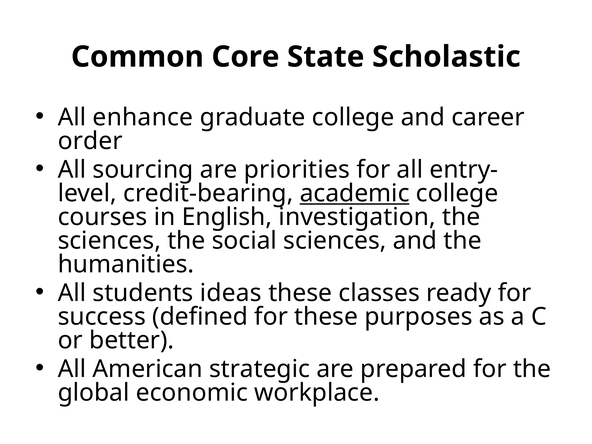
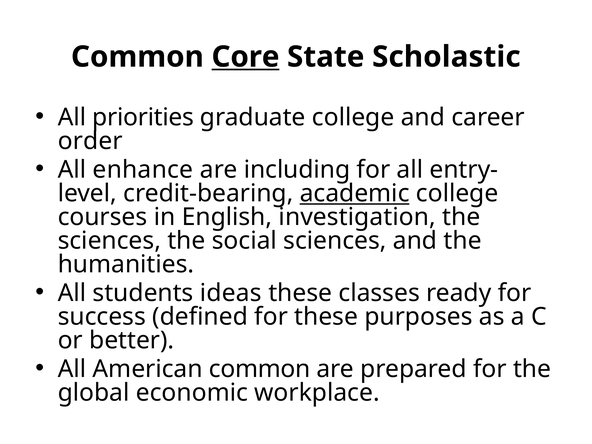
Core underline: none -> present
enhance: enhance -> priorities
sourcing: sourcing -> enhance
priorities: priorities -> including
American strategic: strategic -> common
